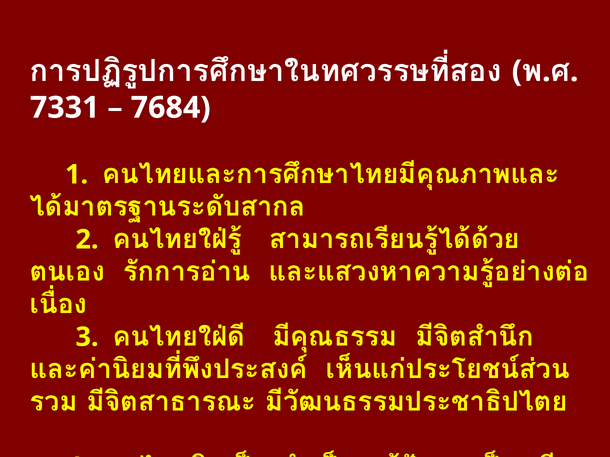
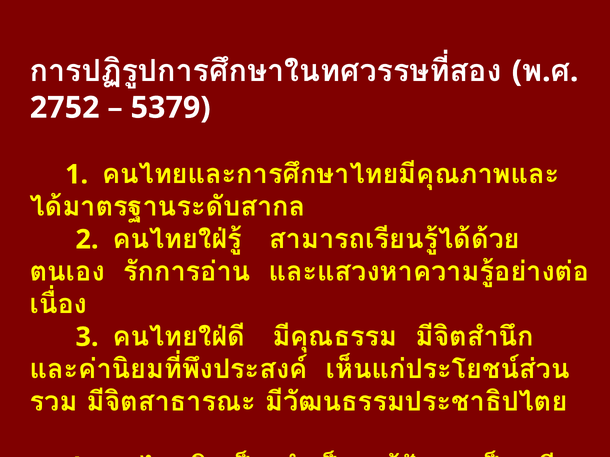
7331: 7331 -> 2752
7684: 7684 -> 5379
